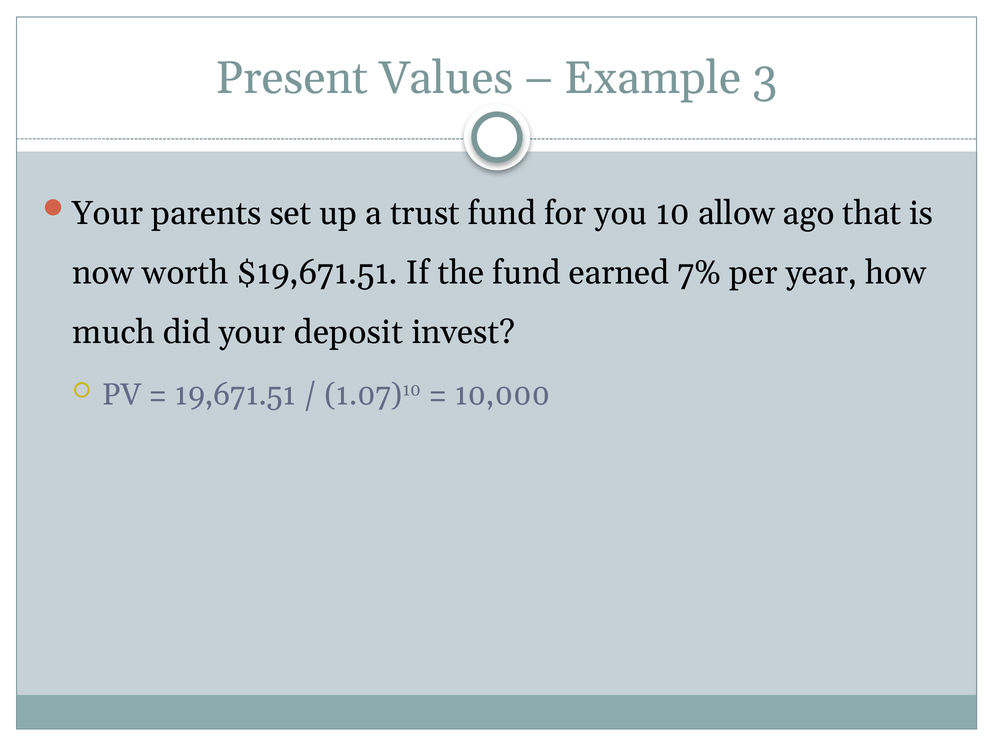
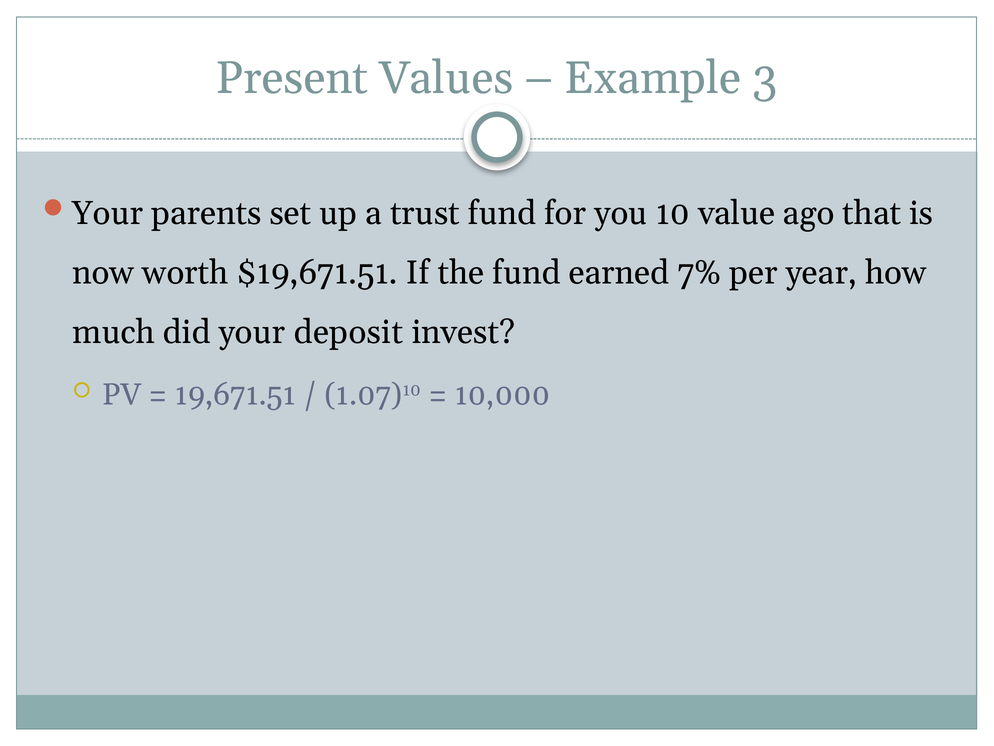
allow: allow -> value
